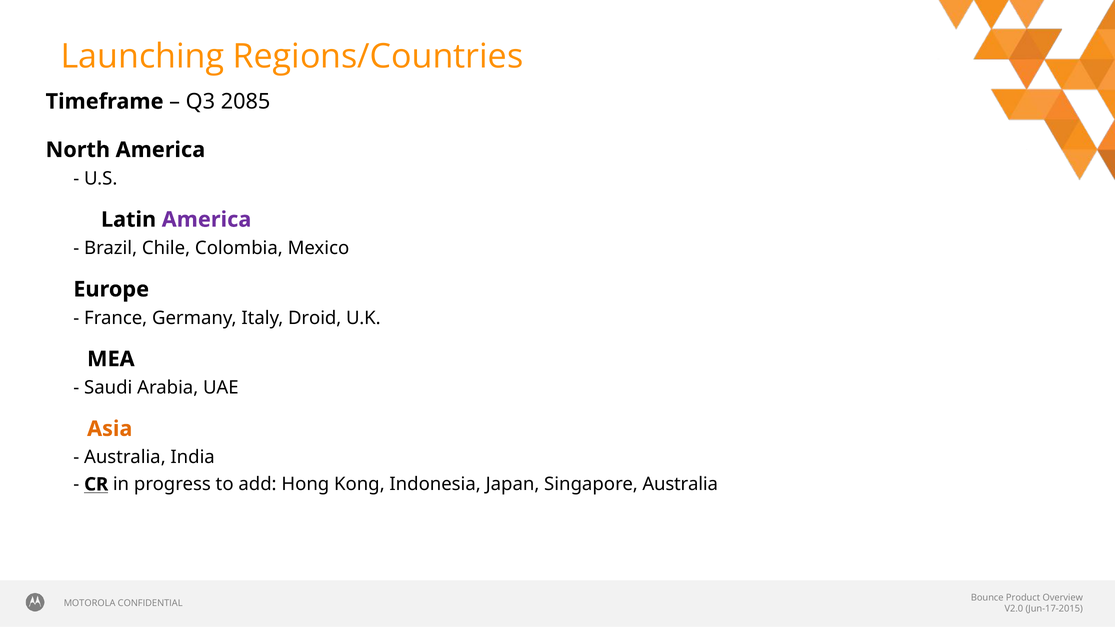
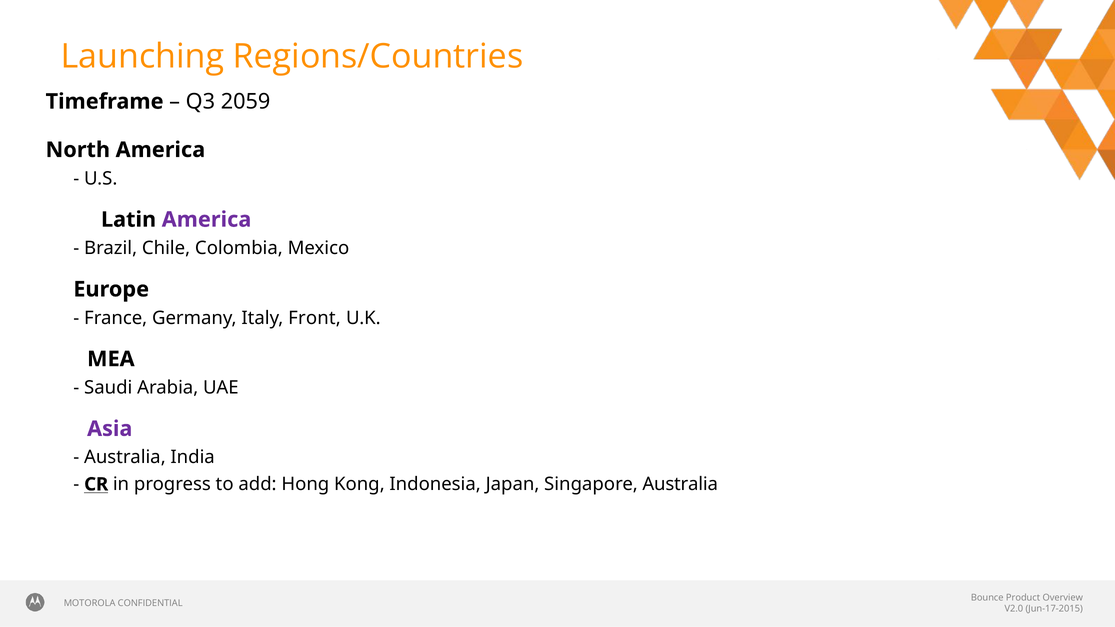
2085: 2085 -> 2059
Droid: Droid -> Front
Asia colour: orange -> purple
